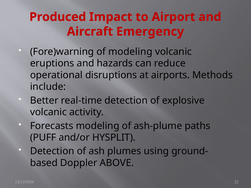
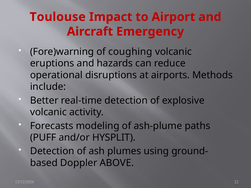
Produced: Produced -> Toulouse
of modeling: modeling -> coughing
